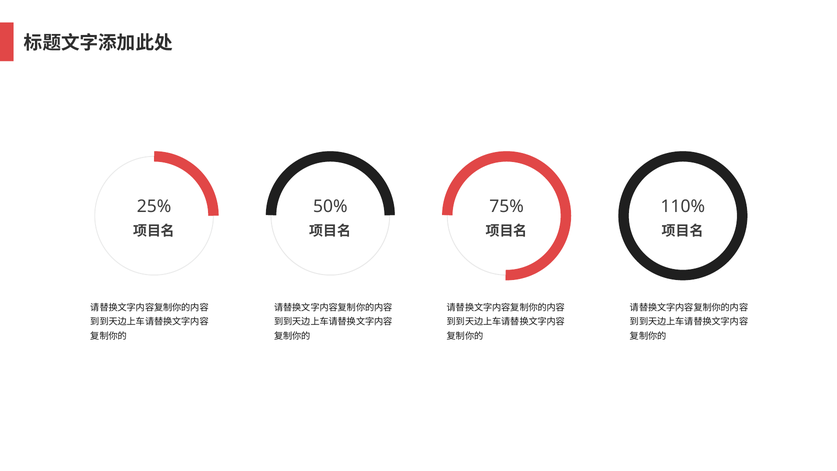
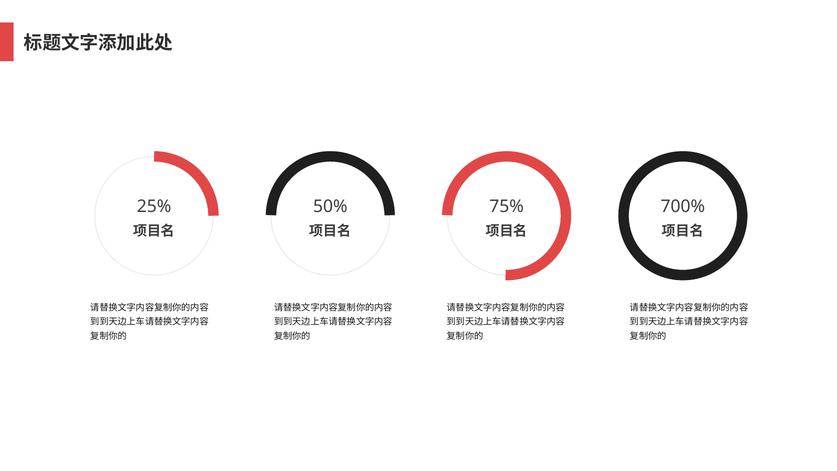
110%: 110% -> 700%
